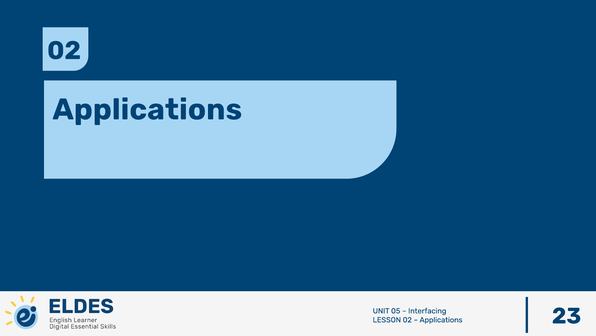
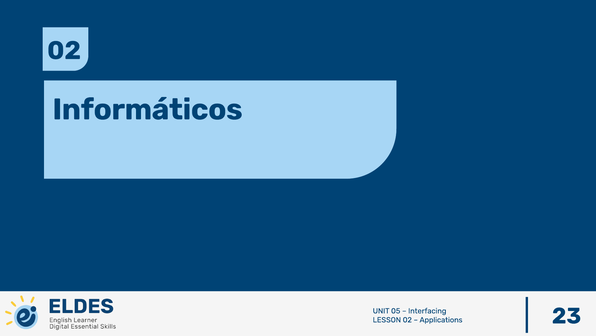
Applications at (147, 109): Applications -> Informáticos
